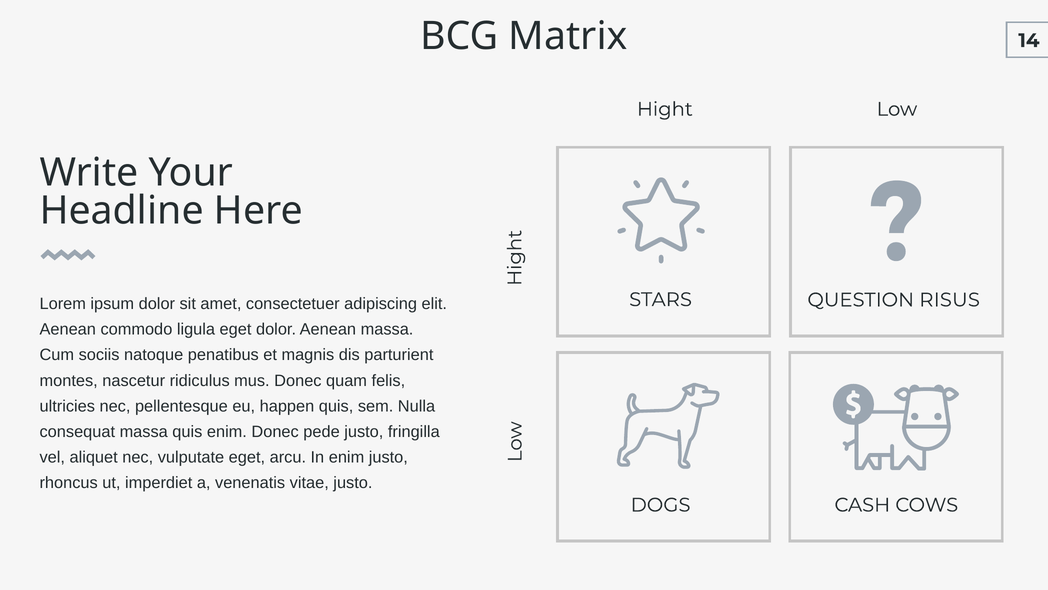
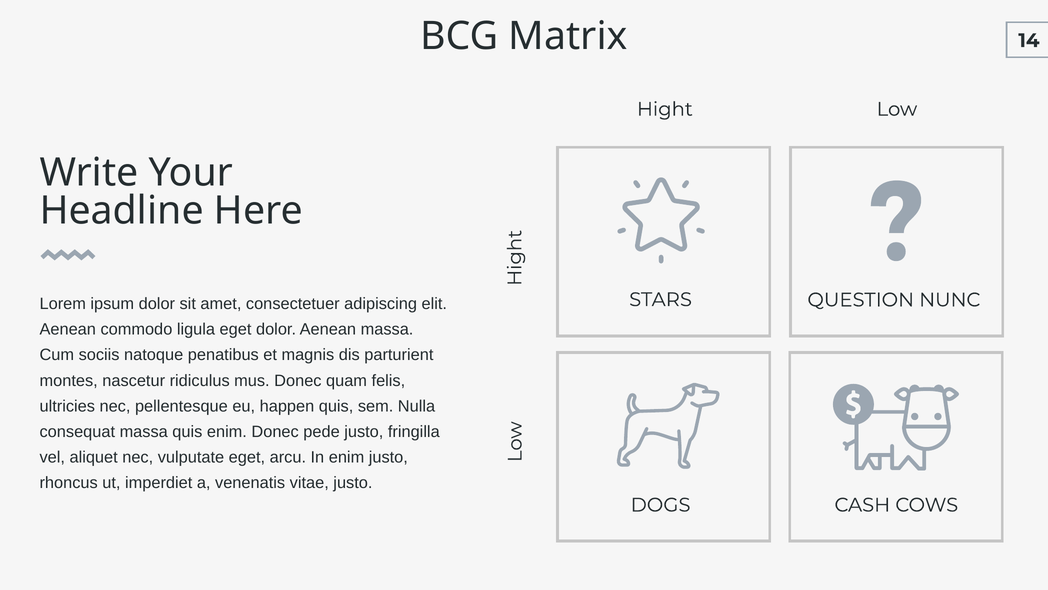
RISUS: RISUS -> NUNC
